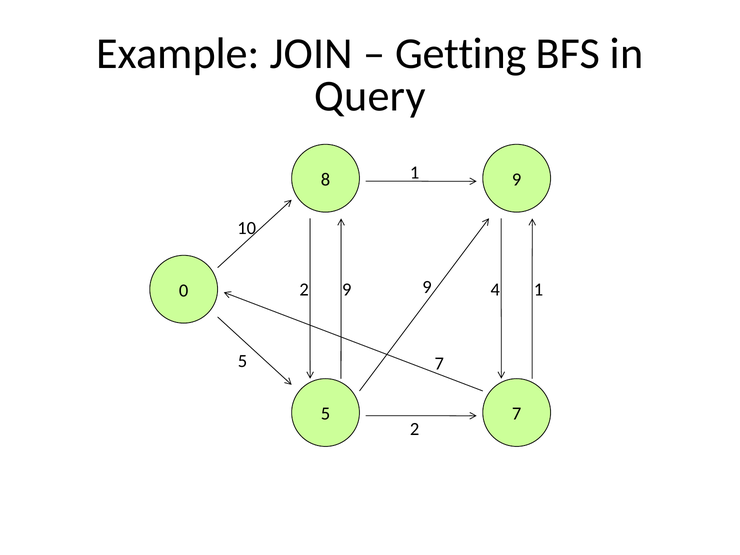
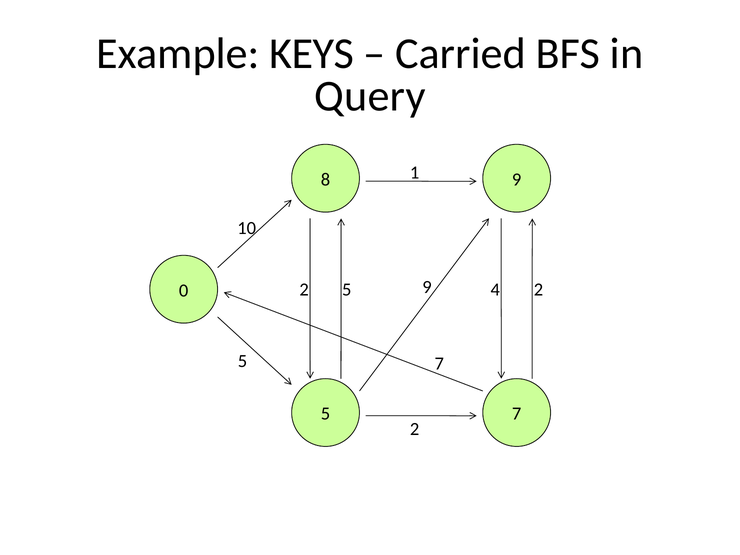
JOIN: JOIN -> KEYS
Getting: Getting -> Carried
2 9: 9 -> 5
4 1: 1 -> 2
